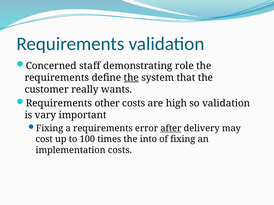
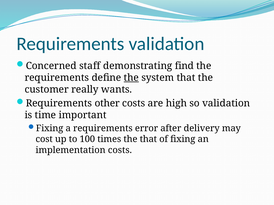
role: role -> find
vary: vary -> time
after underline: present -> none
the into: into -> that
